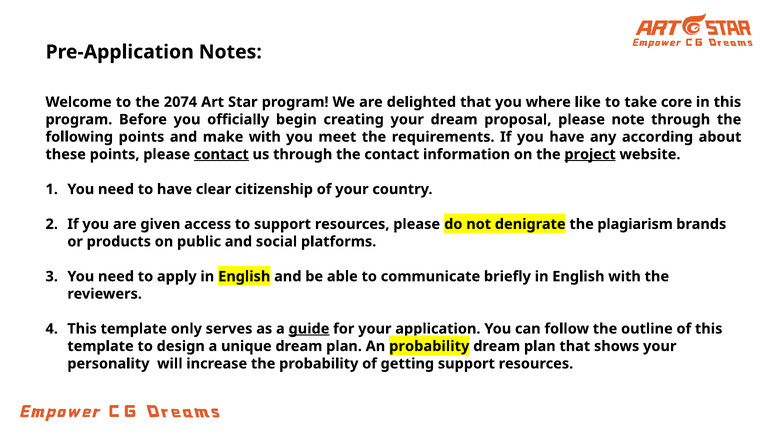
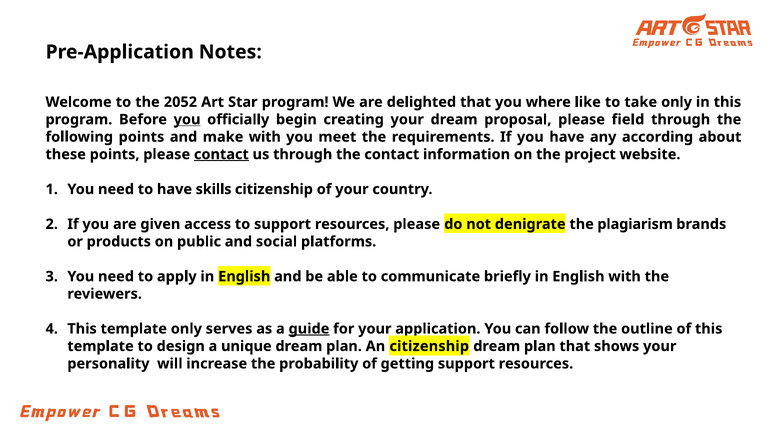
2074: 2074 -> 2052
take core: core -> only
you at (187, 120) underline: none -> present
note: note -> field
project underline: present -> none
clear: clear -> skills
An probability: probability -> citizenship
